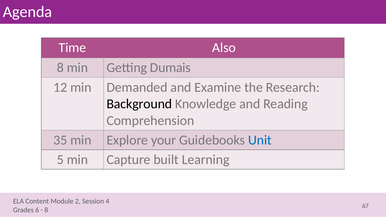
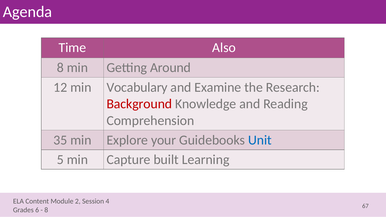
Dumais: Dumais -> Around
Demanded: Demanded -> Vocabulary
Background colour: black -> red
